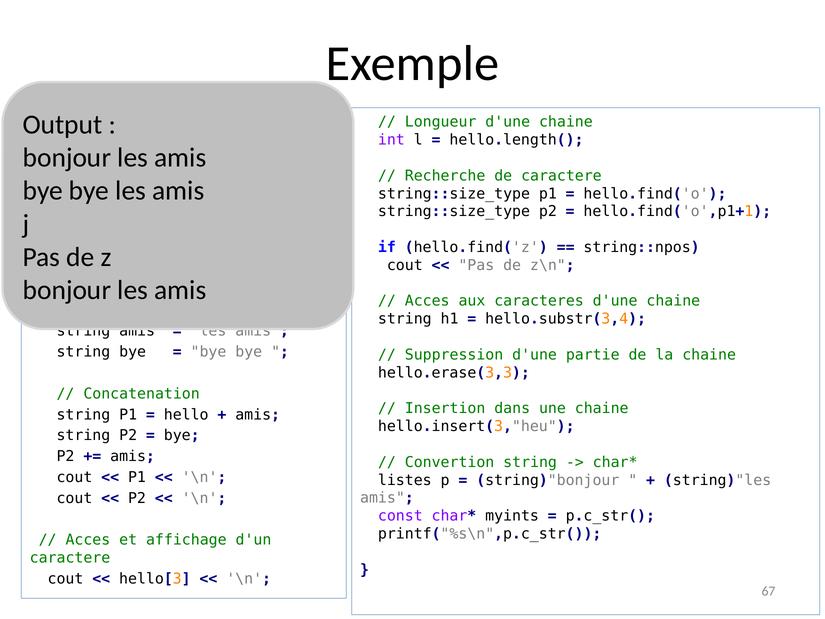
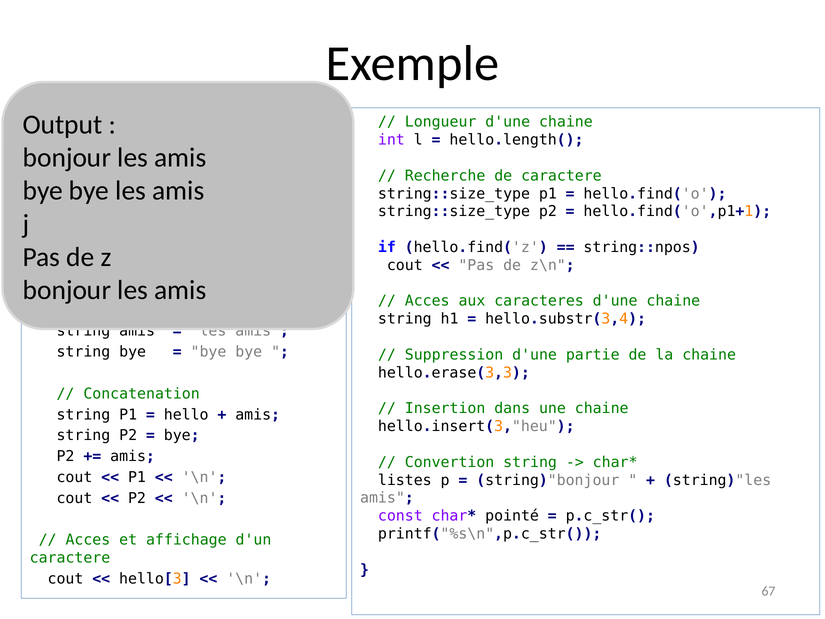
myints: myints -> pointé
